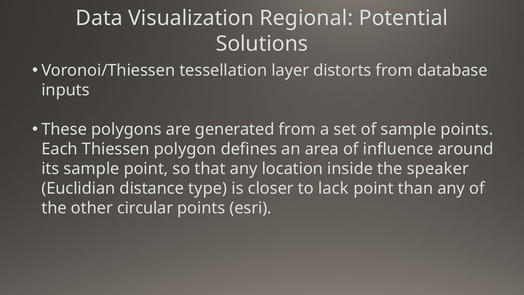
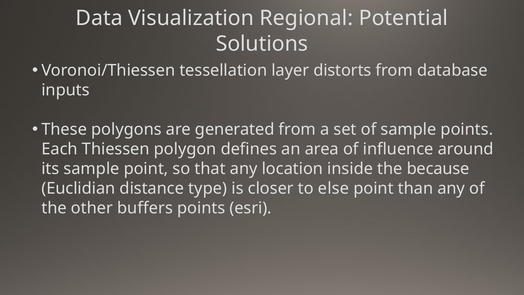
speaker: speaker -> because
lack: lack -> else
circular: circular -> buffers
